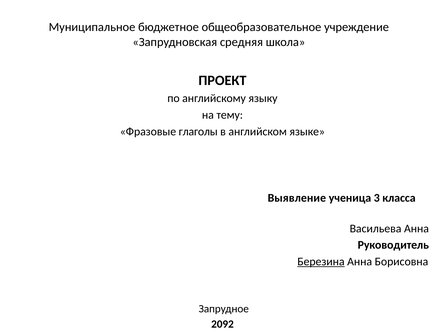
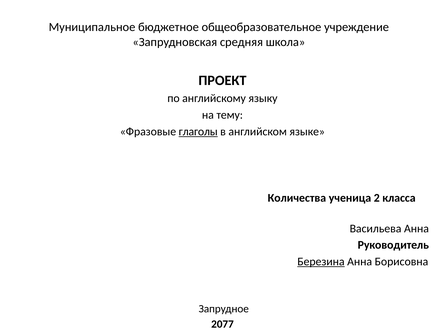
глаголы underline: none -> present
Выявление: Выявление -> Количества
3: 3 -> 2
2092: 2092 -> 2077
